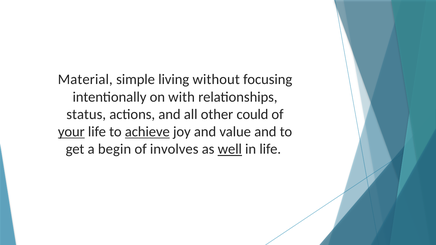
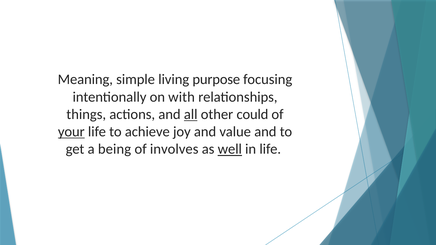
Material: Material -> Meaning
without: without -> purpose
status: status -> things
all underline: none -> present
achieve underline: present -> none
begin: begin -> being
